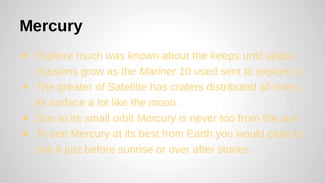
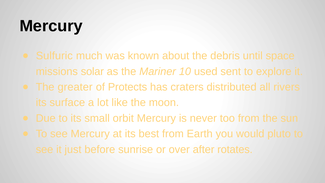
Explore at (54, 56): Explore -> Sulfuric
keeps: keeps -> debris
grow: grow -> solar
Satellite: Satellite -> Protects
stories: stories -> rotates
